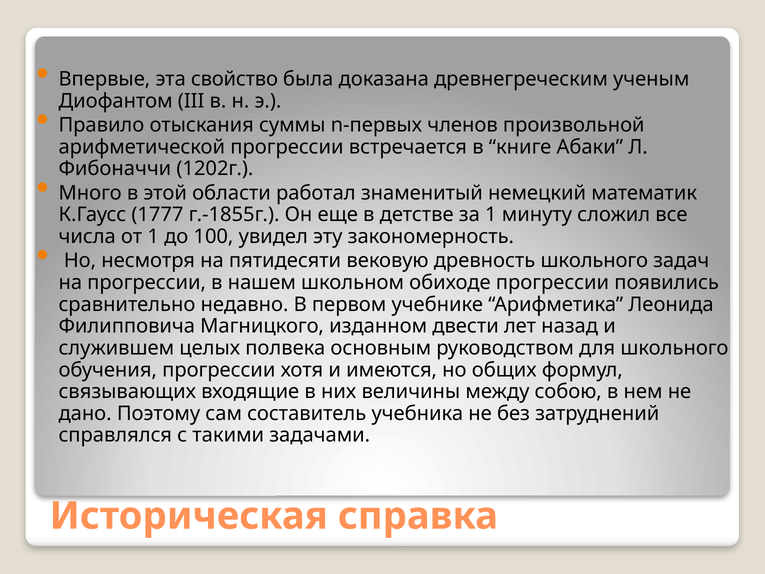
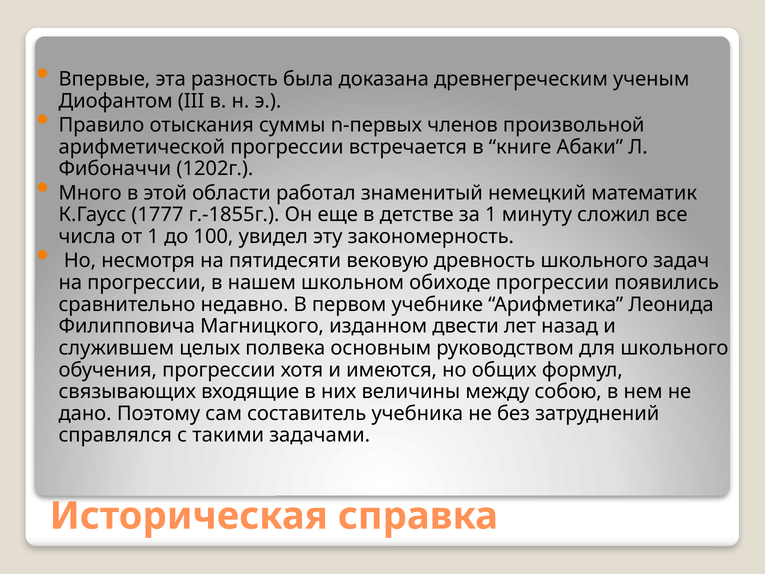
свойство: свойство -> разность
